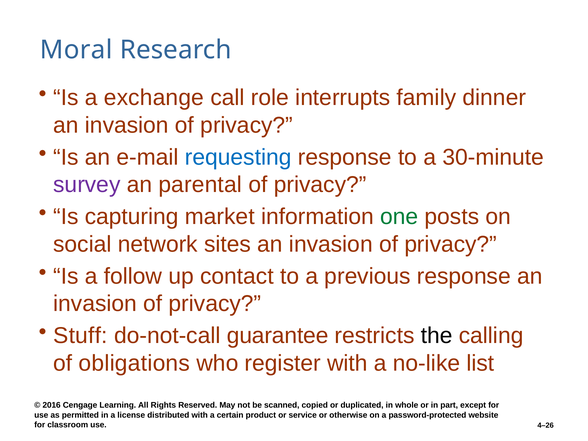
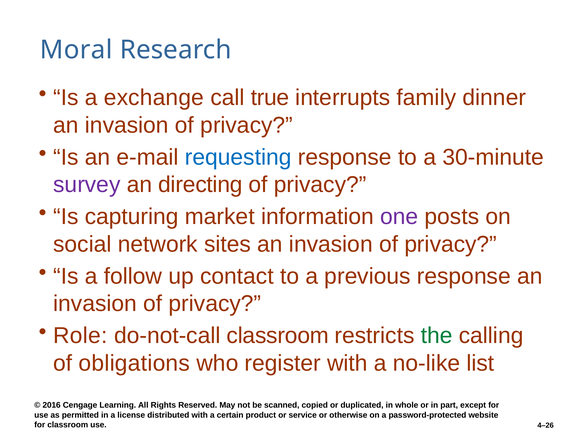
role: role -> true
parental: parental -> directing
one colour: green -> purple
Stuff: Stuff -> Role
do-not-call guarantee: guarantee -> classroom
the colour: black -> green
